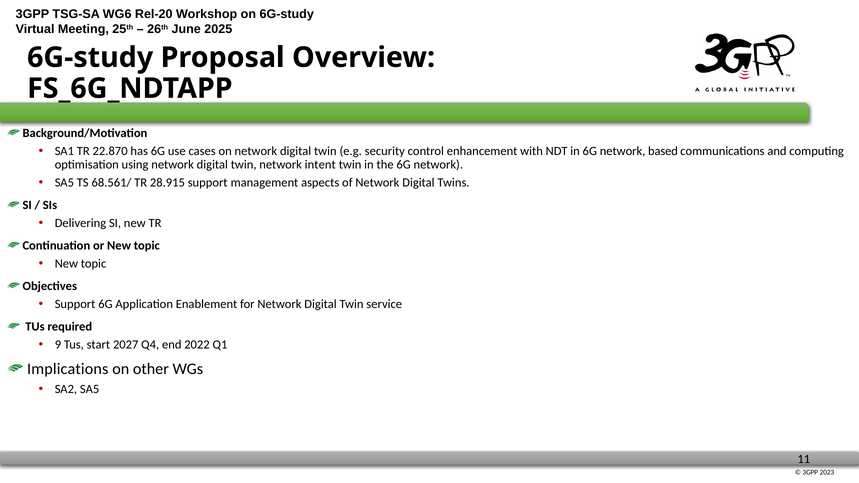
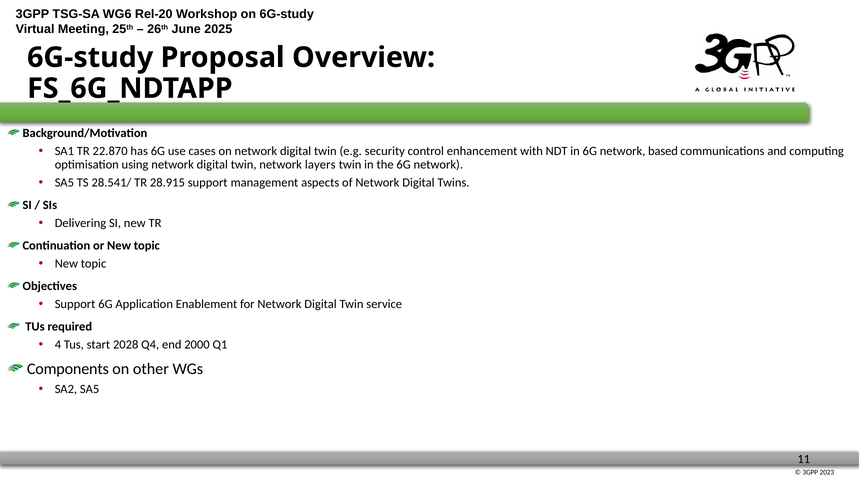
intent: intent -> layers
68.561/: 68.561/ -> 28.541/
9: 9 -> 4
2027: 2027 -> 2028
2022: 2022 -> 2000
Implications: Implications -> Components
